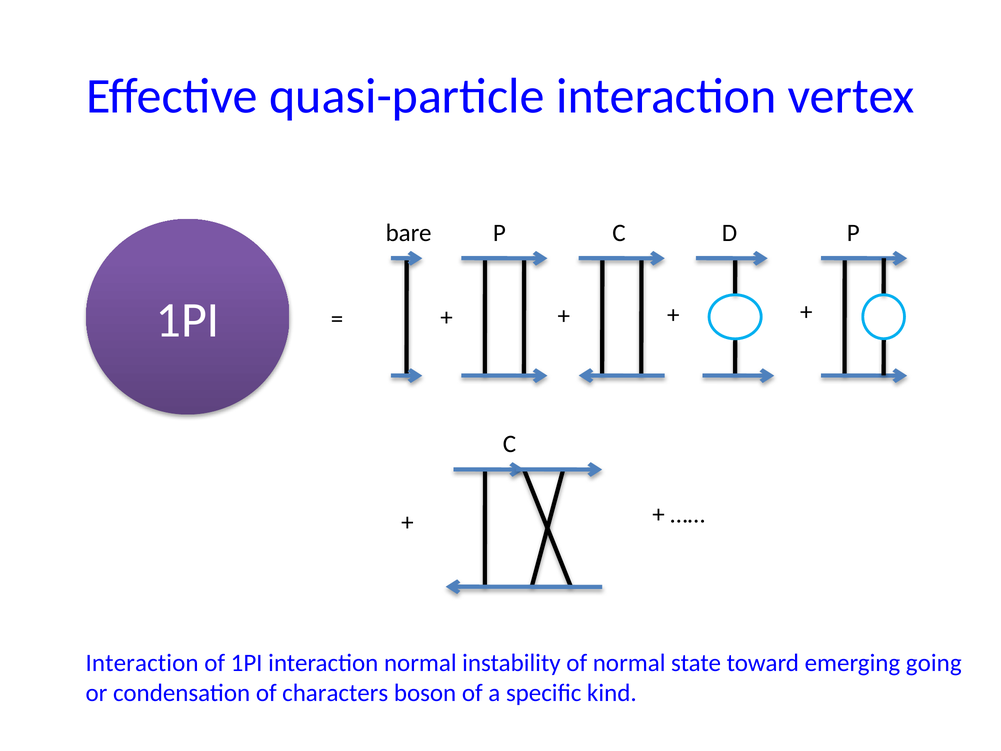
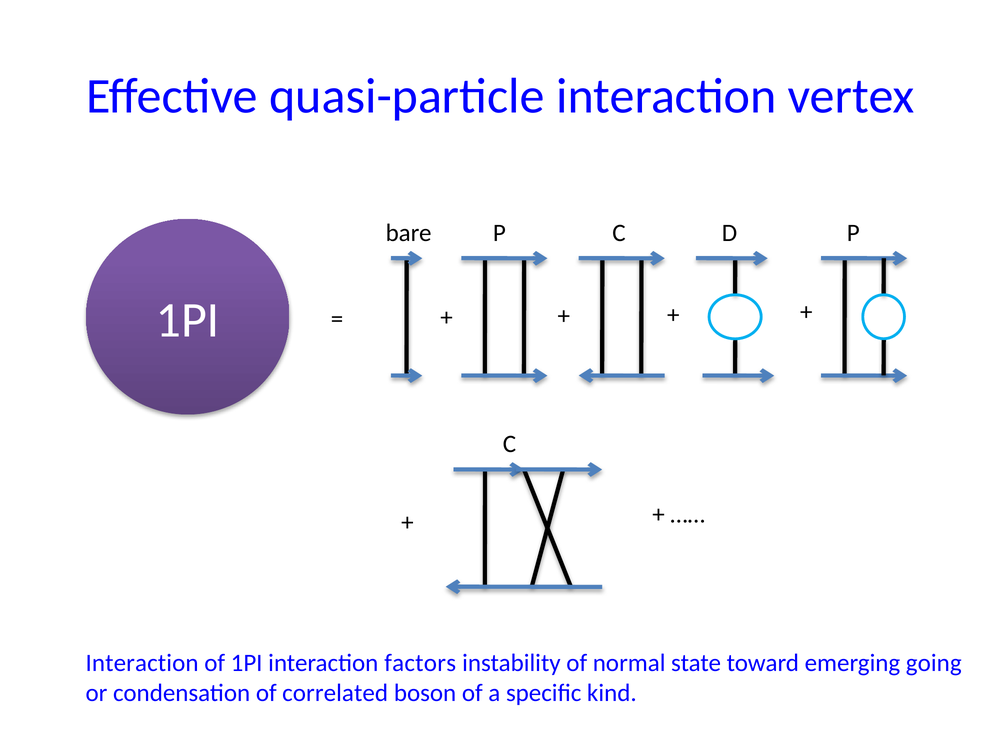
interaction normal: normal -> factors
characters: characters -> correlated
